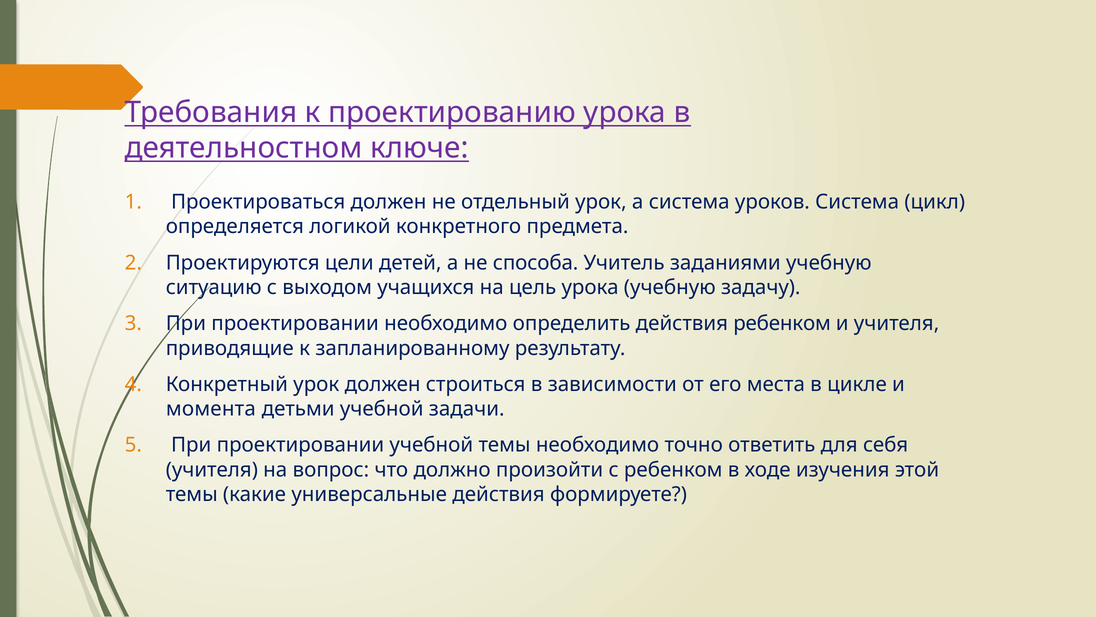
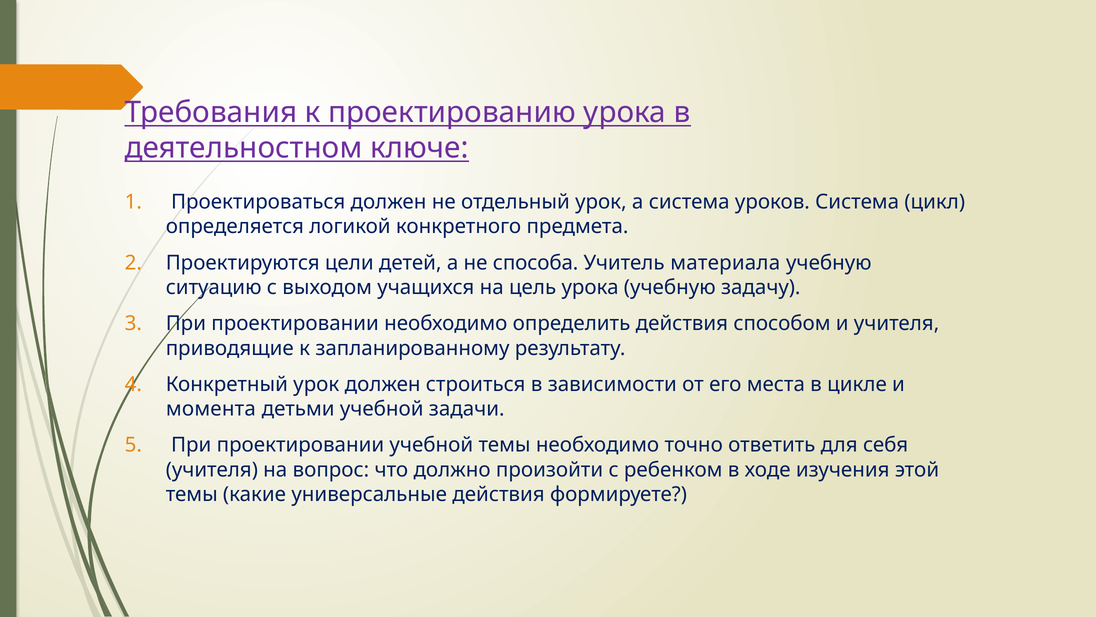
заданиями: заданиями -> материала
действия ребенком: ребенком -> способом
